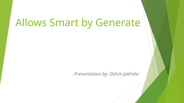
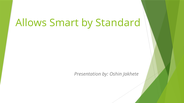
Generate: Generate -> Standard
